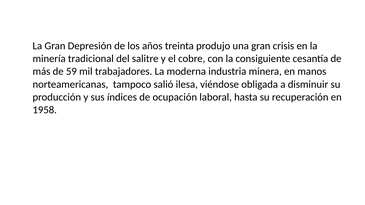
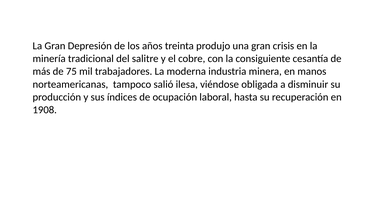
59: 59 -> 75
1958: 1958 -> 1908
